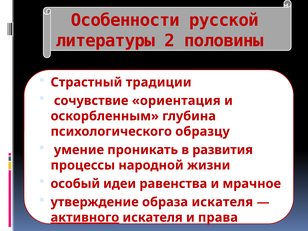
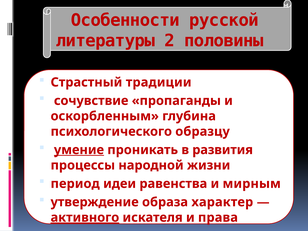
ориентация: ориентация -> пропаганды
умение underline: none -> present
особый: особый -> период
мрачное: мрачное -> мирным
образа искателя: искателя -> характер
